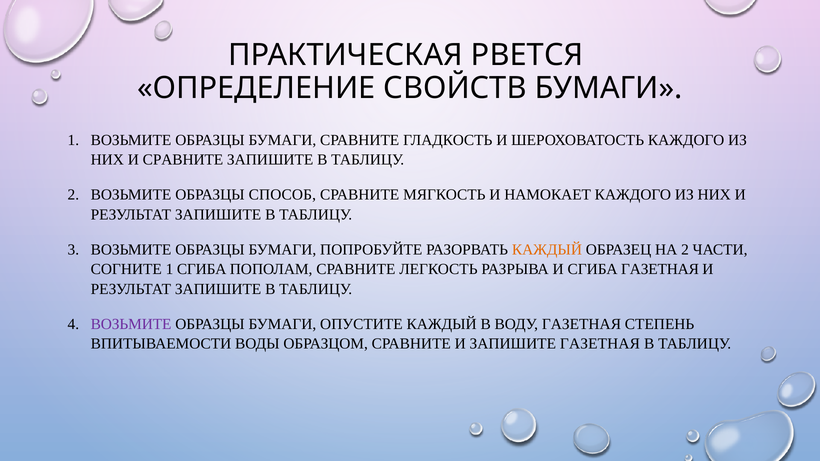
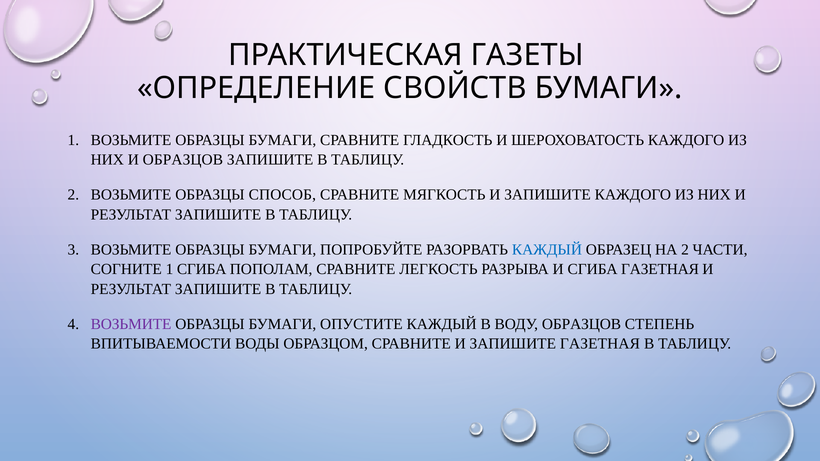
РВЕТСЯ: РВЕТСЯ -> ГАЗЕТЫ
И СРАВНИТЕ: СРАВНИТЕ -> ОБРАЗЦОВ
МЯГКОСТЬ И НАМОКАЕТ: НАМОКАЕТ -> ЗАПИШИТЕ
КАЖДЫЙ at (547, 250) colour: orange -> blue
ВОДУ ГАЗЕТНАЯ: ГАЗЕТНАЯ -> ОБРАЗЦОВ
